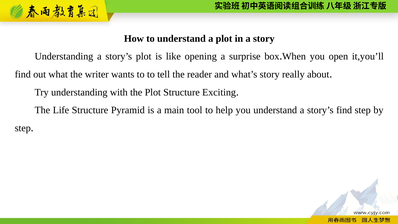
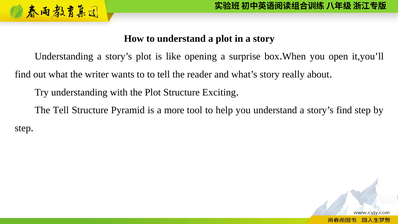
The Life: Life -> Tell
main: main -> more
